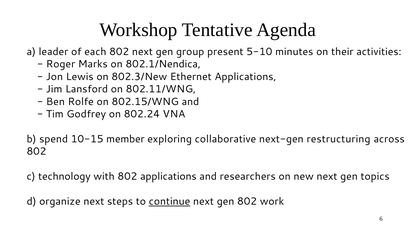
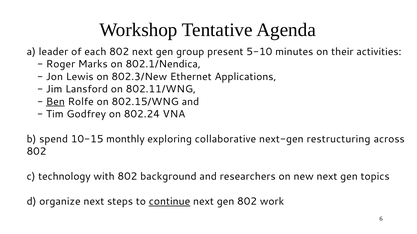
Ben underline: none -> present
member: member -> monthly
802 applications: applications -> background
